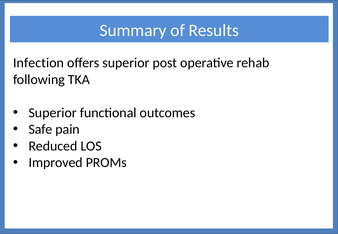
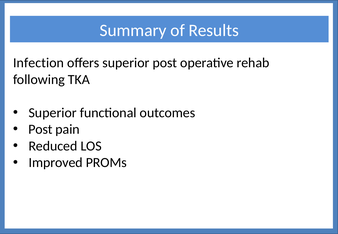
Safe at (41, 129): Safe -> Post
